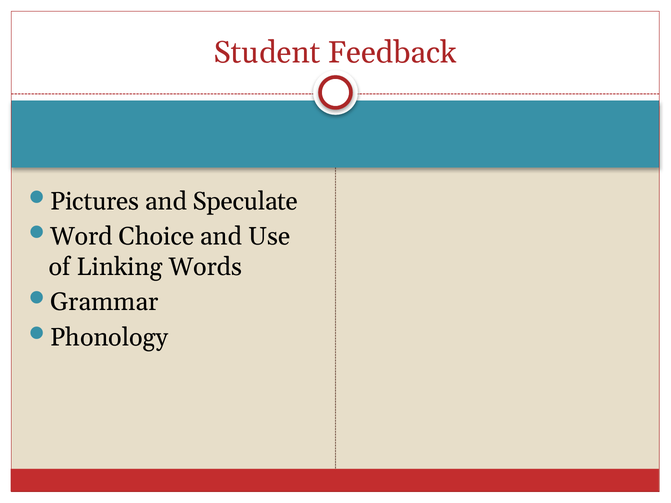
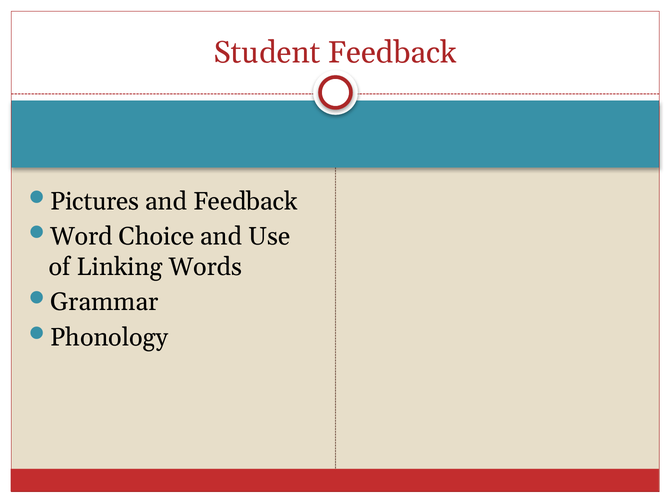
and Speculate: Speculate -> Feedback
